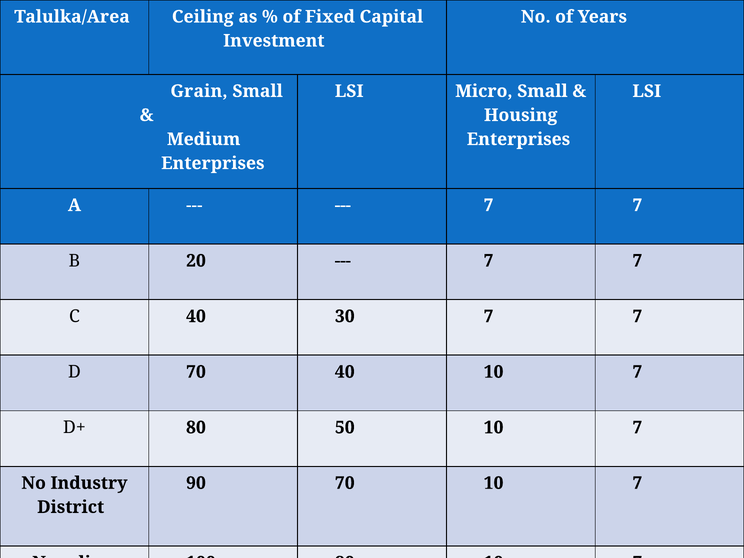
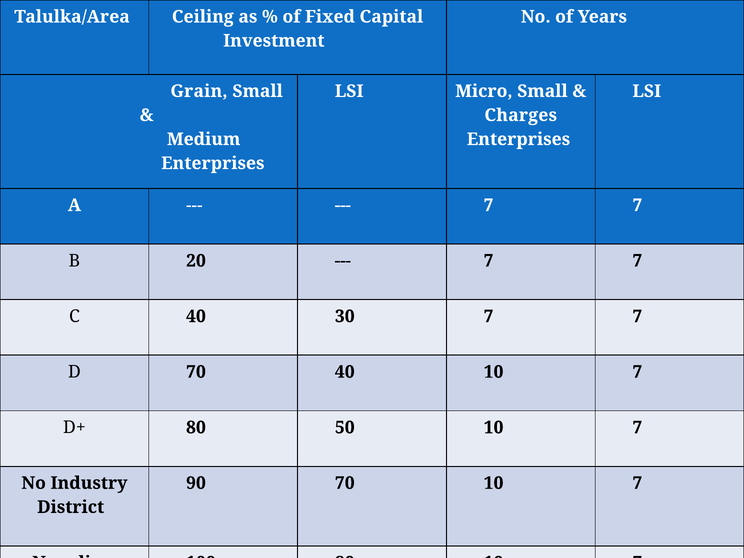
Housing: Housing -> Charges
